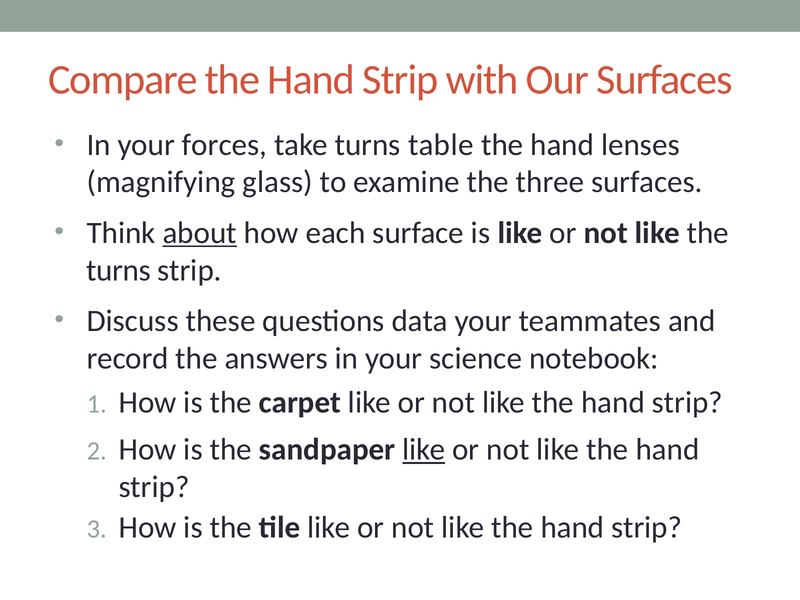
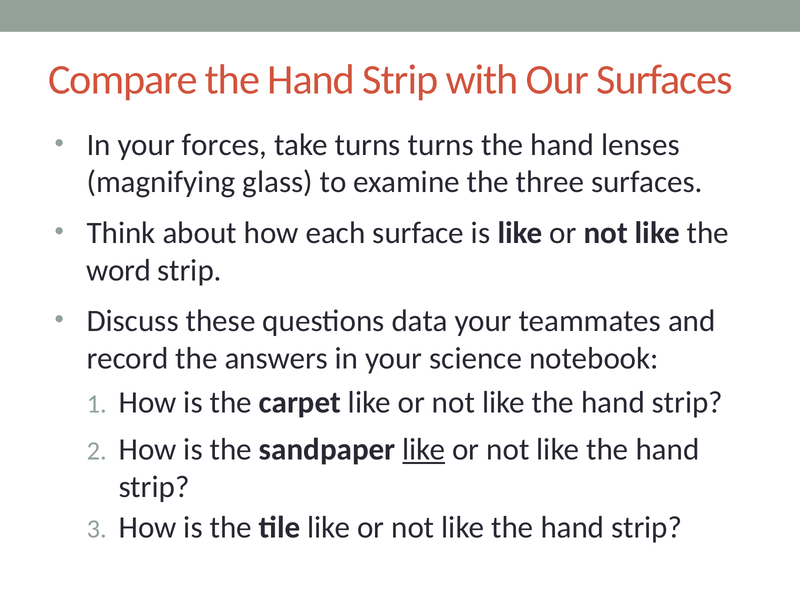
turns table: table -> turns
about underline: present -> none
turns at (119, 270): turns -> word
